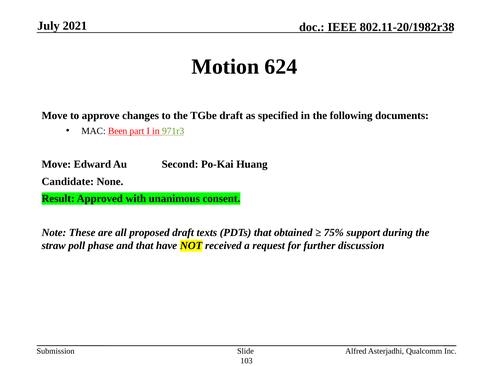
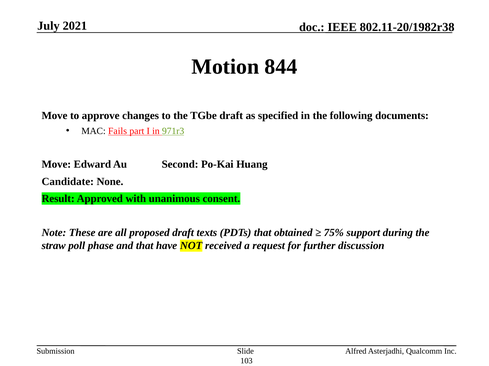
624: 624 -> 844
Been: Been -> Fails
